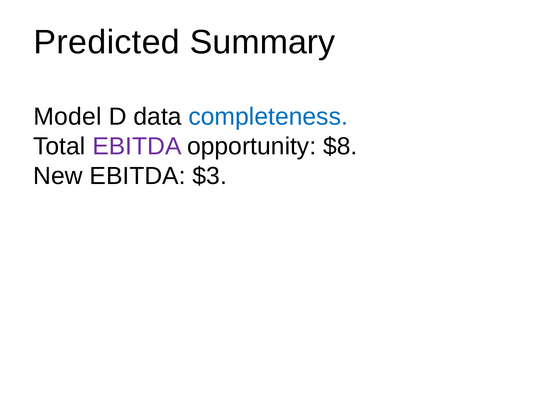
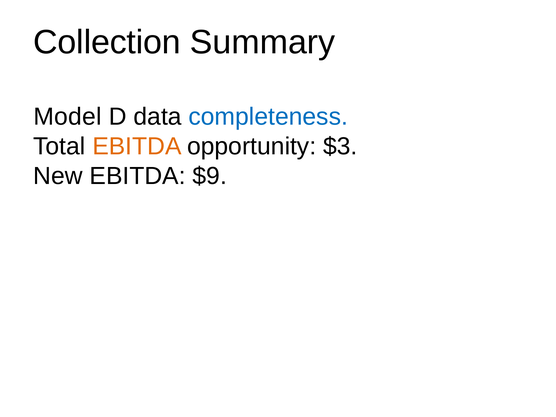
Predicted: Predicted -> Collection
EBITDA at (137, 146) colour: purple -> orange
$8: $8 -> $3
$3: $3 -> $9
